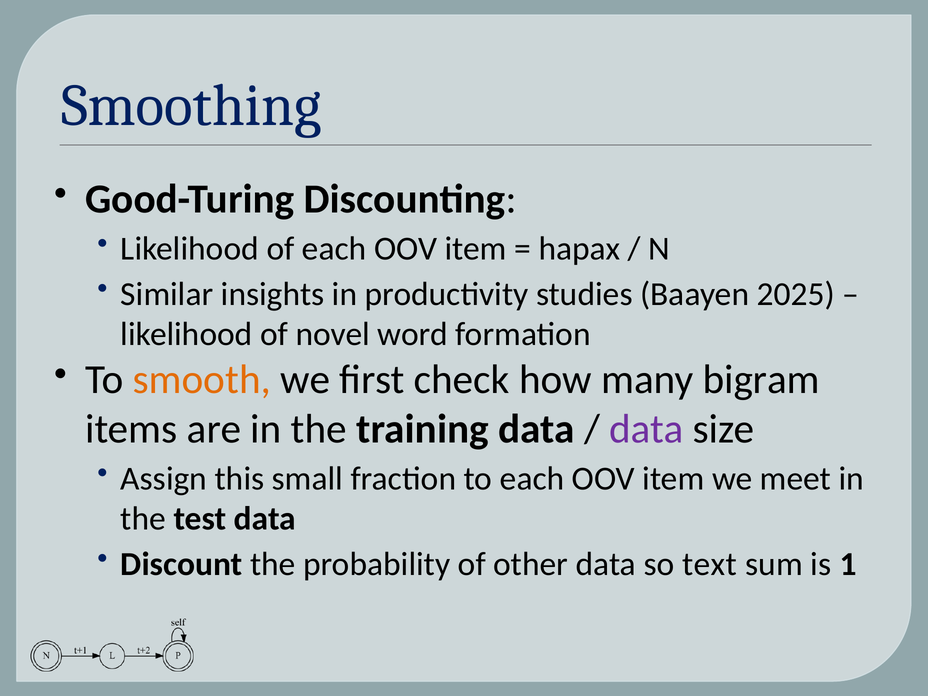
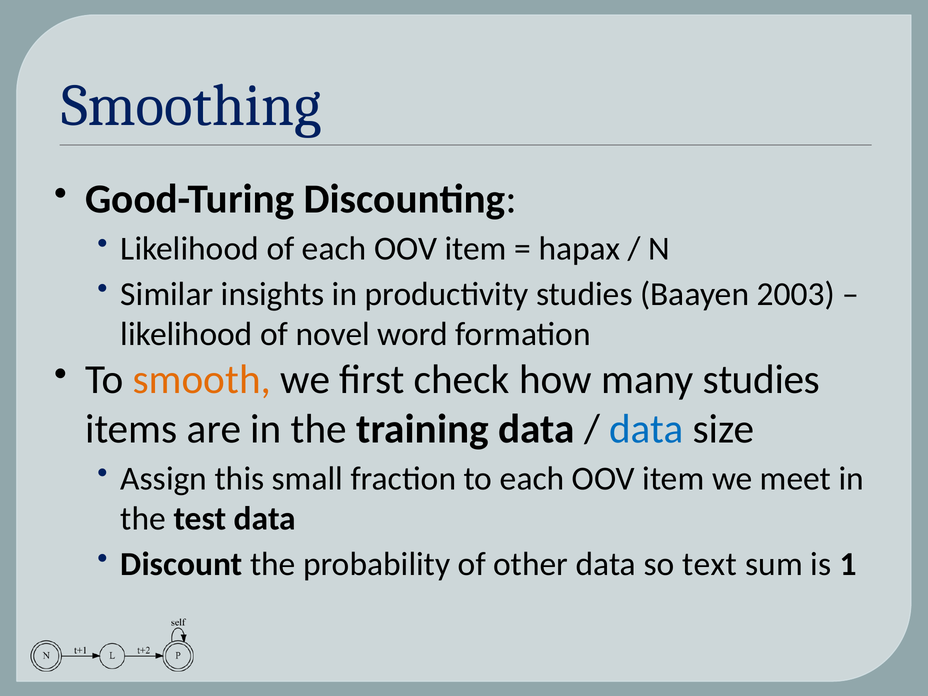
2025: 2025 -> 2003
many bigram: bigram -> studies
data at (646, 429) colour: purple -> blue
